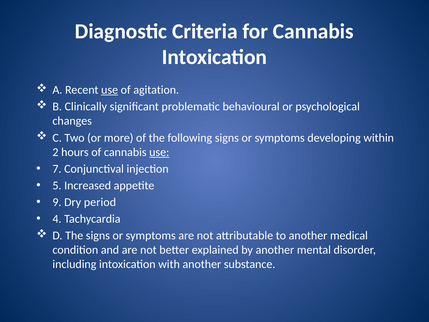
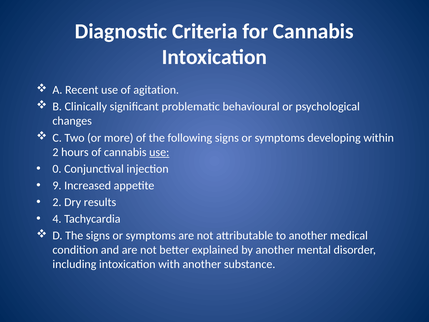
use at (110, 90) underline: present -> none
7: 7 -> 0
5: 5 -> 9
9 at (57, 202): 9 -> 2
period: period -> results
